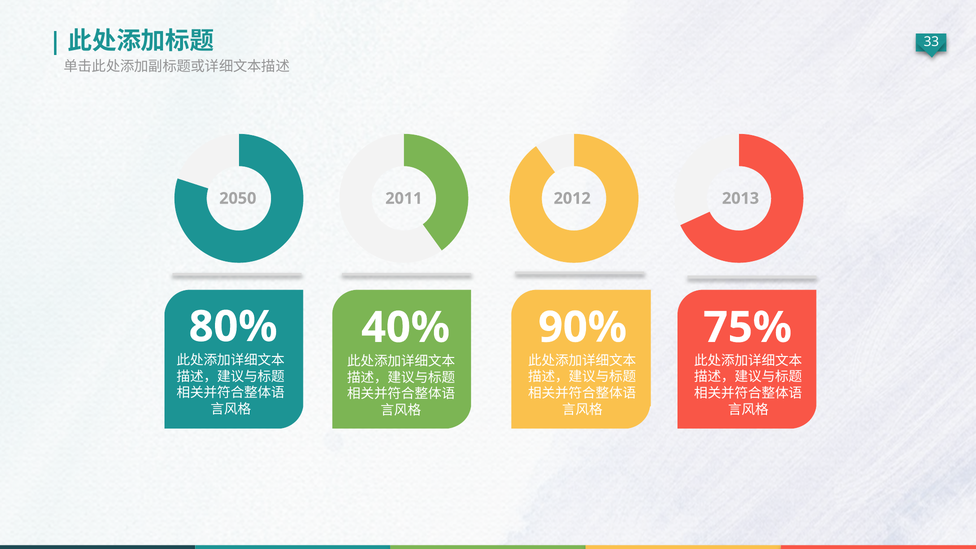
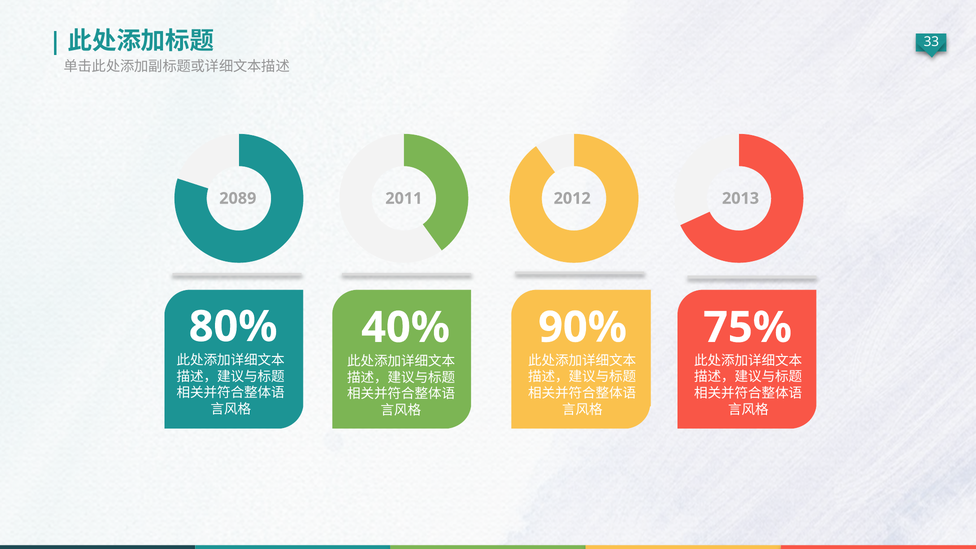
2050: 2050 -> 2089
